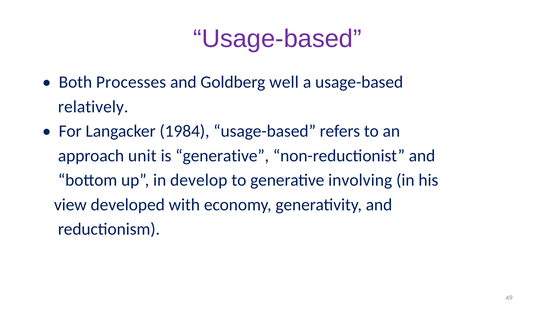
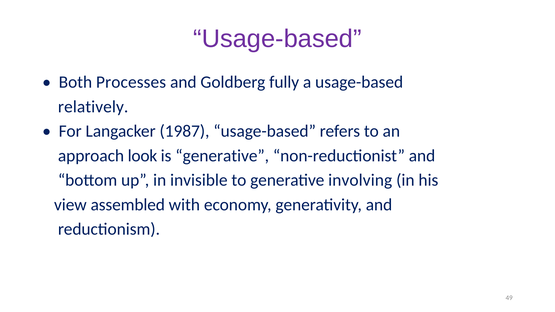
well: well -> fully
1984: 1984 -> 1987
unit: unit -> look
develop: develop -> invisible
developed: developed -> assembled
